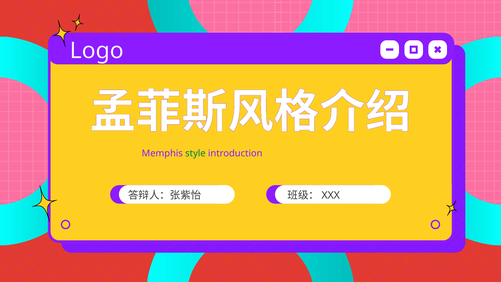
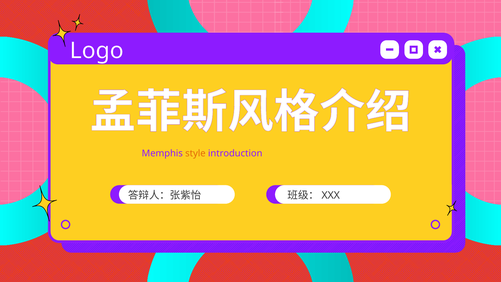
style colour: green -> orange
